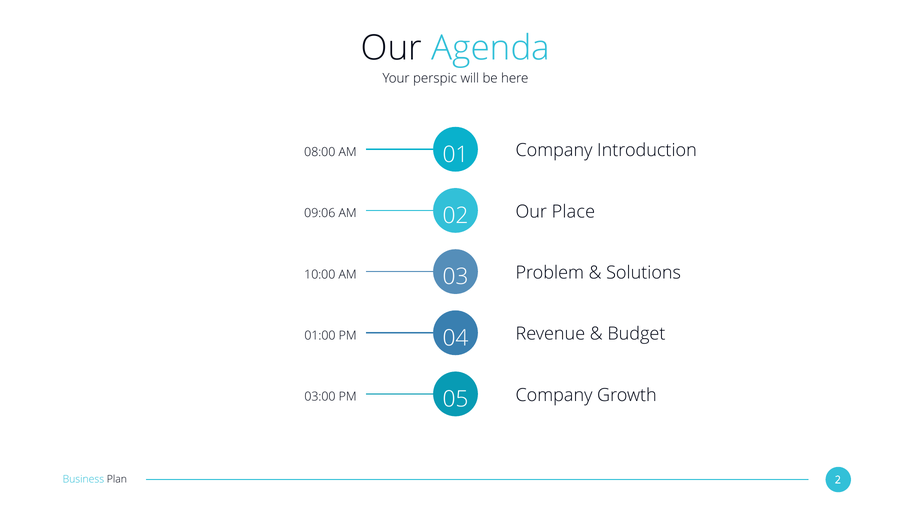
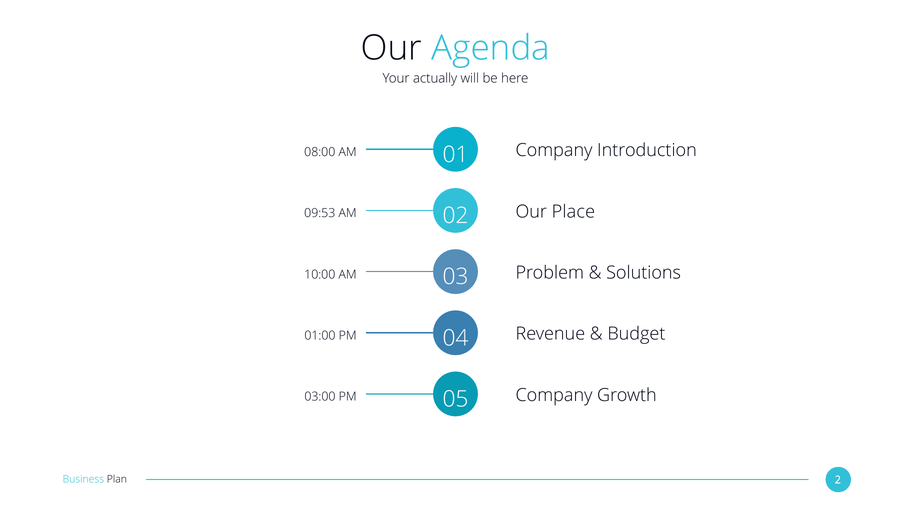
perspic: perspic -> actually
09:06: 09:06 -> 09:53
